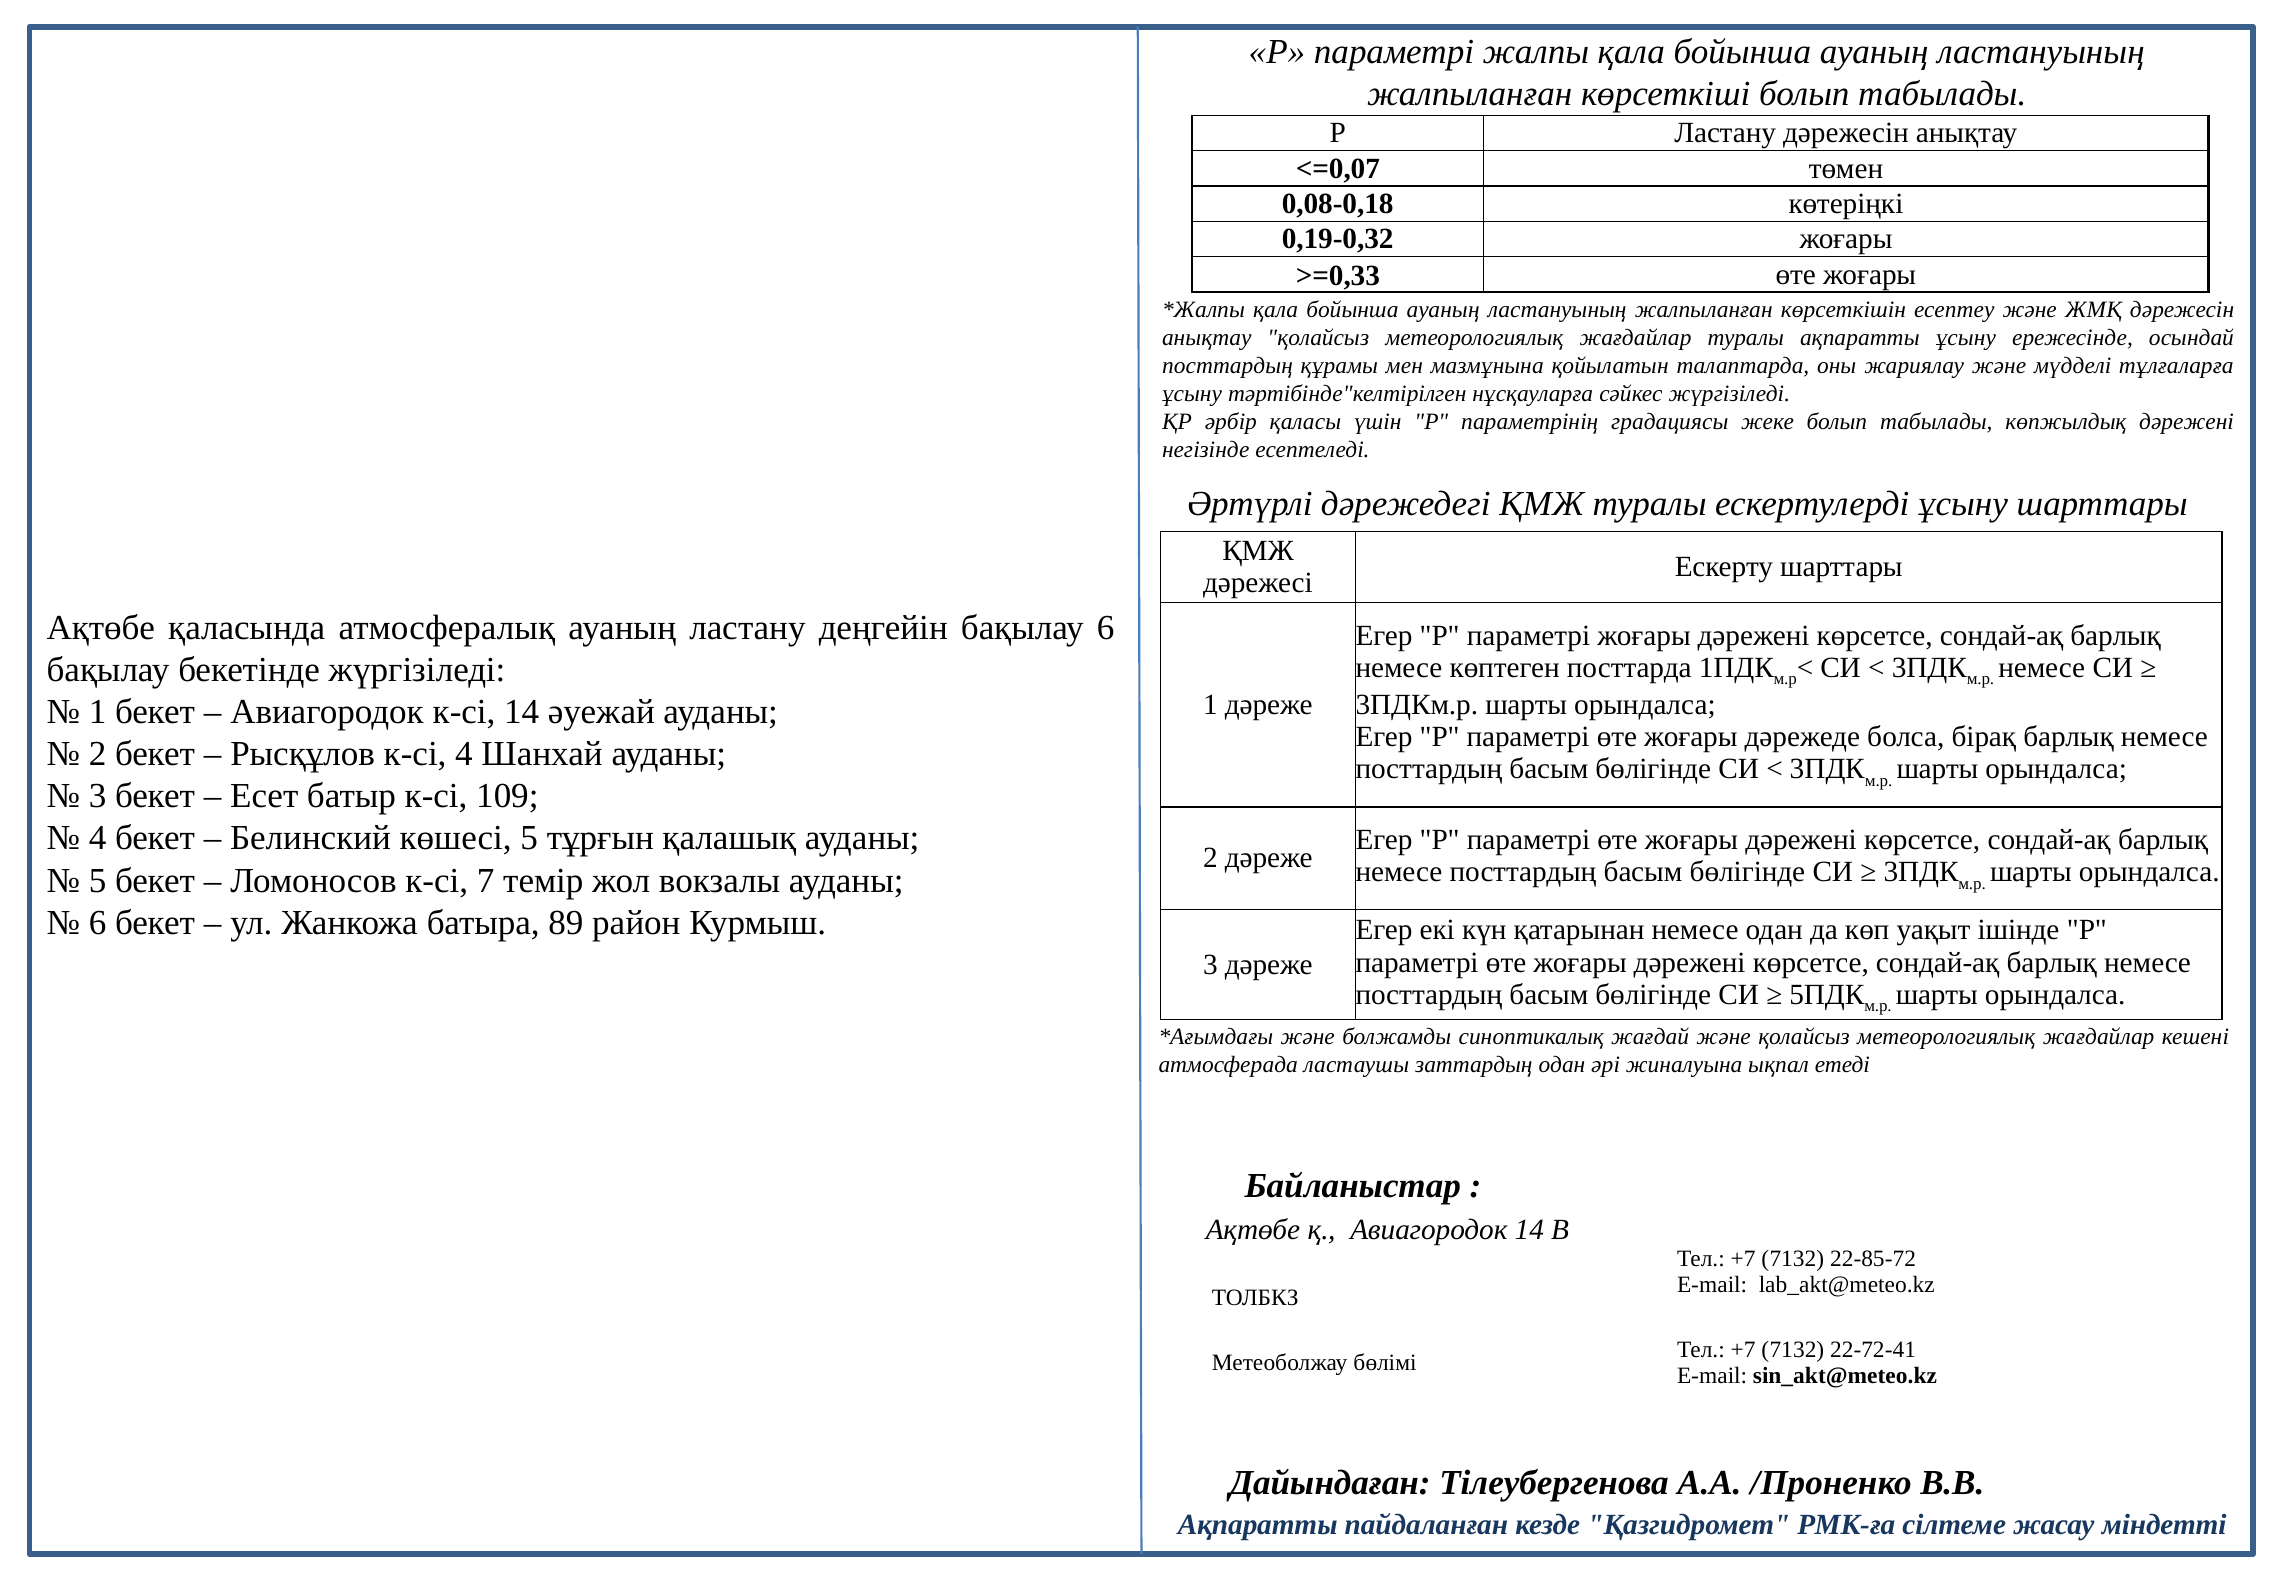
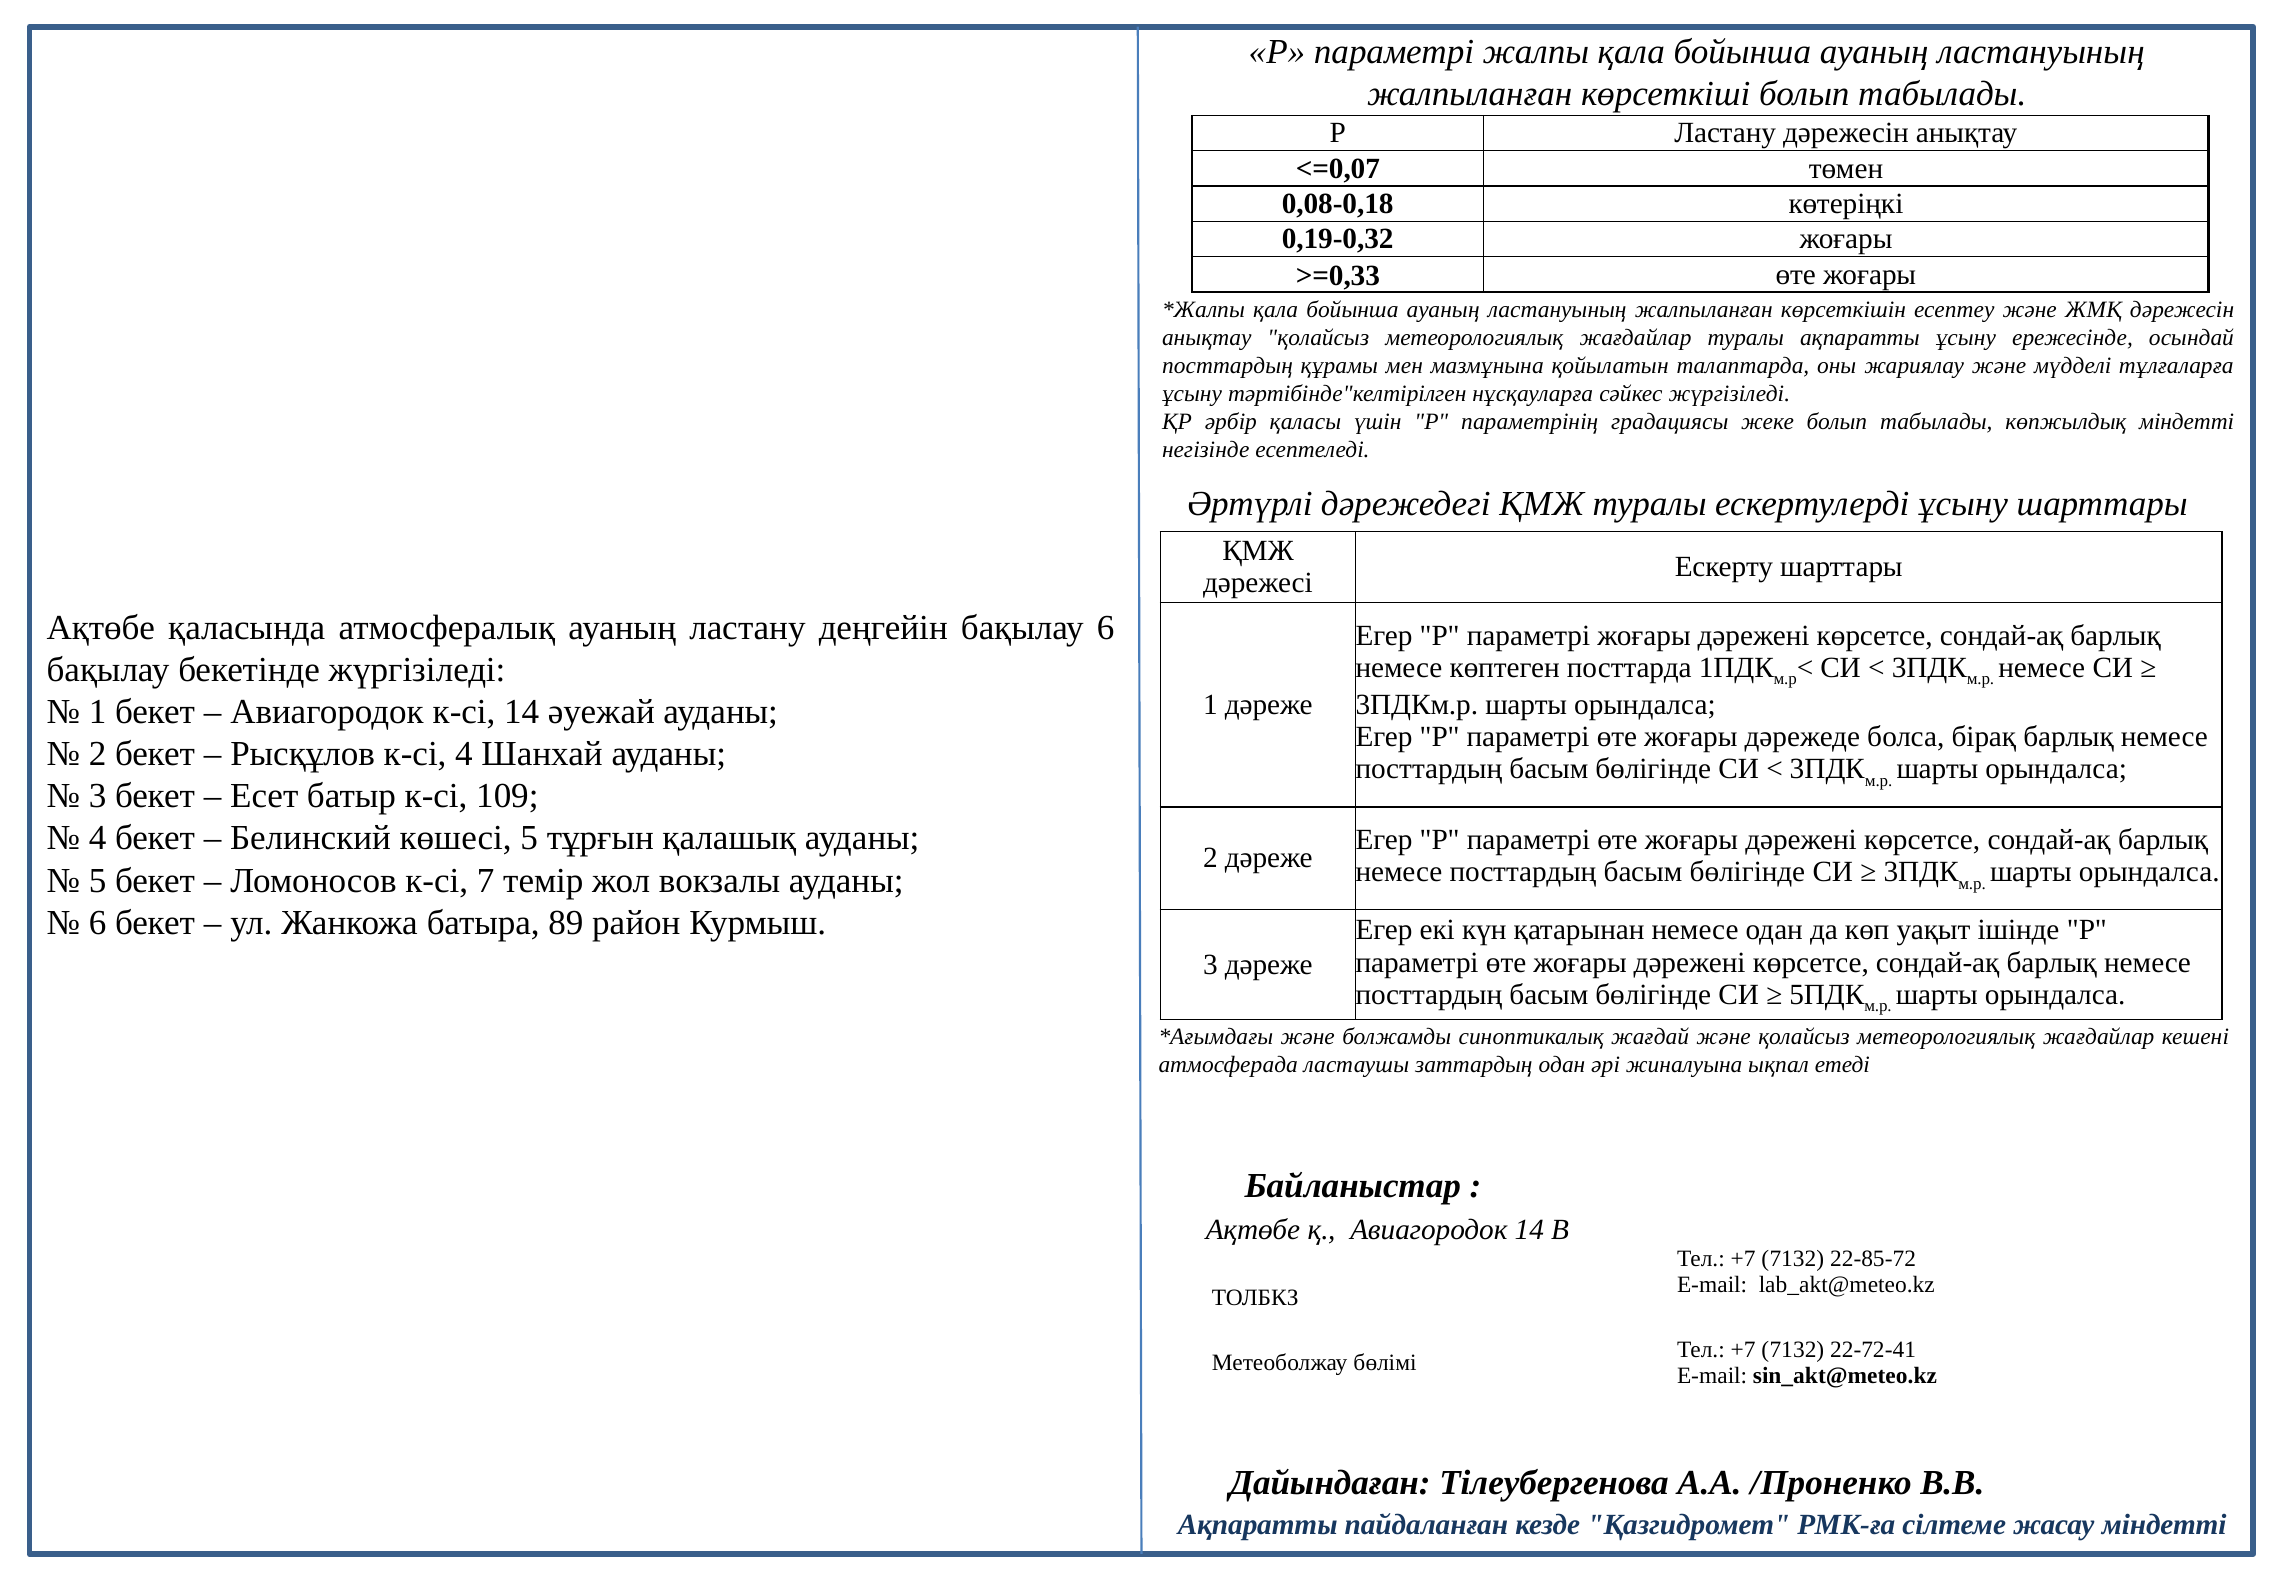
көпжылдық дәрежені: дәрежені -> міндетті
